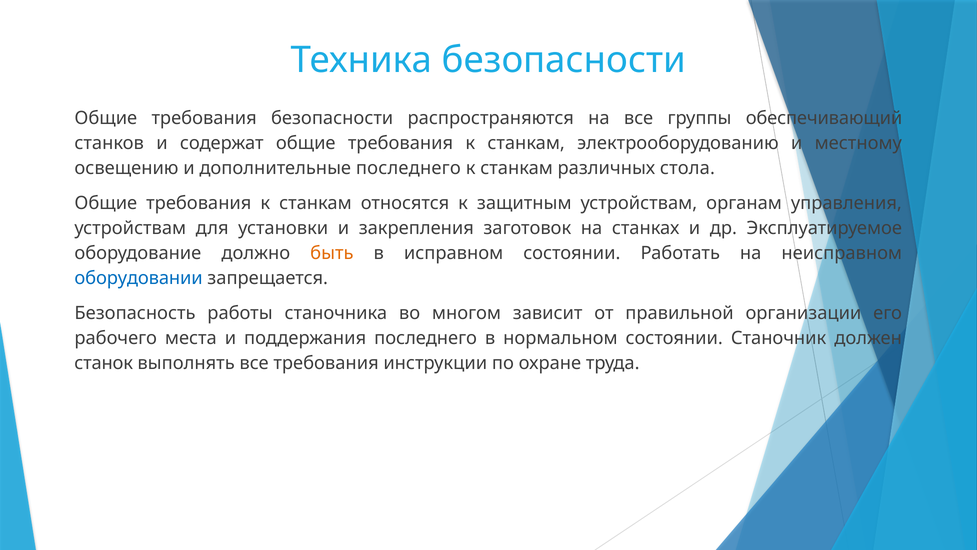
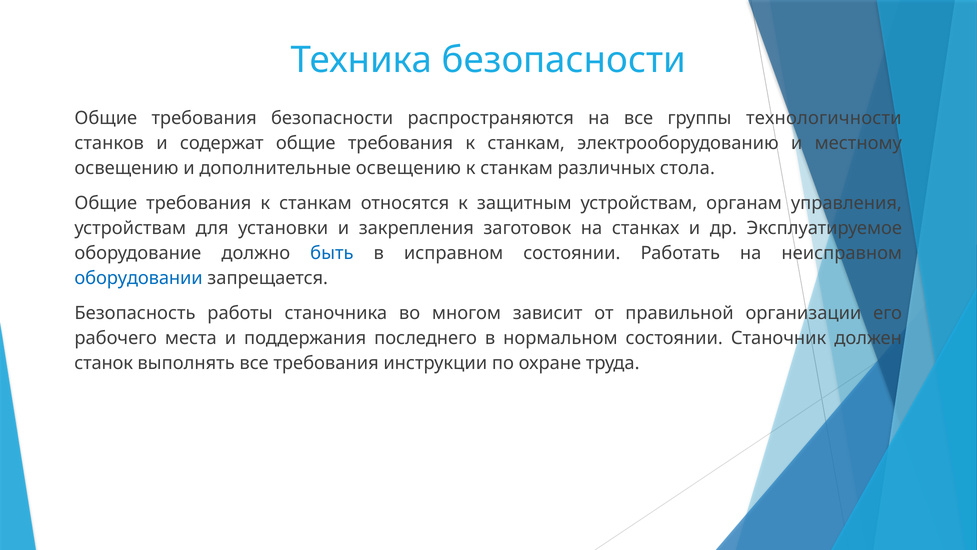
обеспечивающий: обеспечивающий -> технологичности
дополнительные последнего: последнего -> освещению
быть colour: orange -> blue
